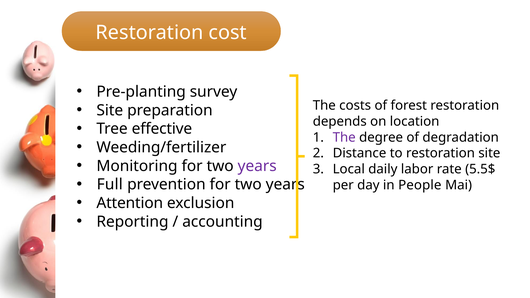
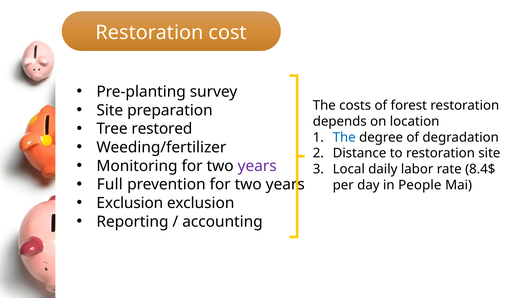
effective: effective -> restored
The at (344, 137) colour: purple -> blue
5.5$: 5.5$ -> 8.4$
Attention at (130, 203): Attention -> Exclusion
